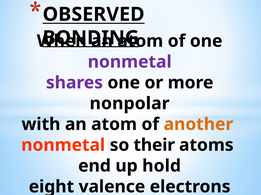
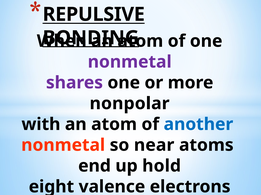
OBSERVED: OBSERVED -> REPULSIVE
another colour: orange -> blue
their: their -> near
